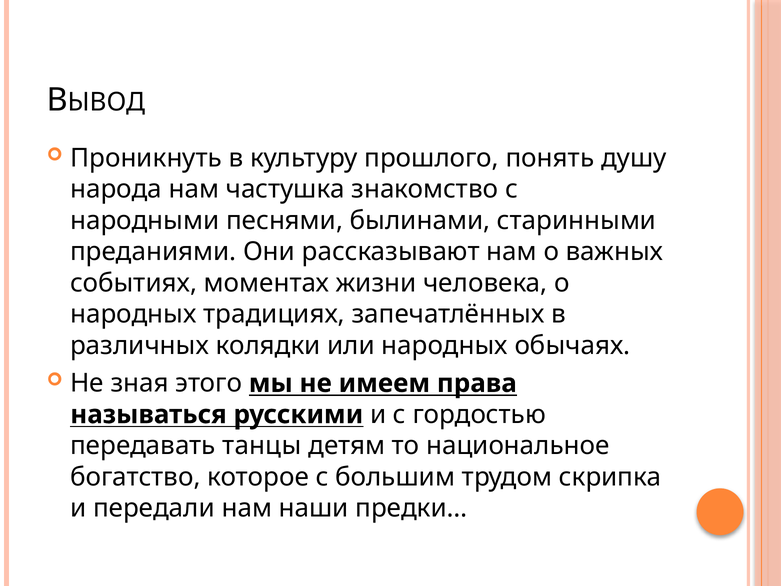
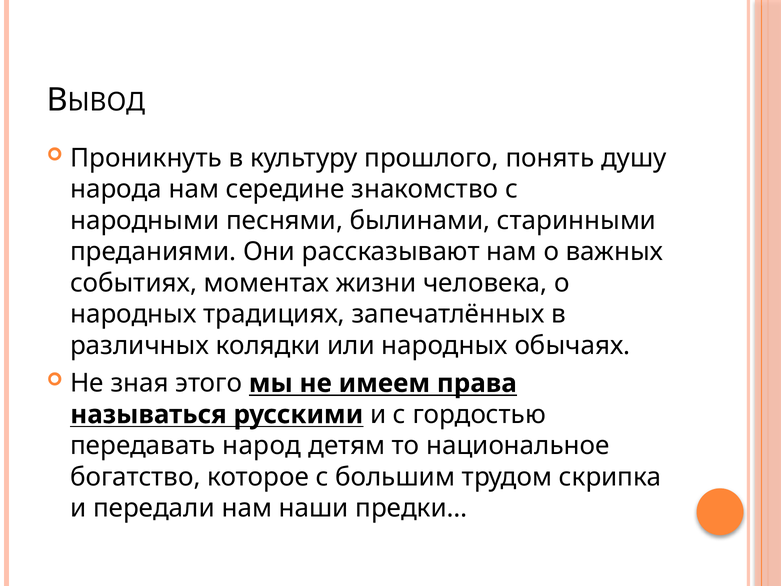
частушка: частушка -> середине
танцы: танцы -> народ
